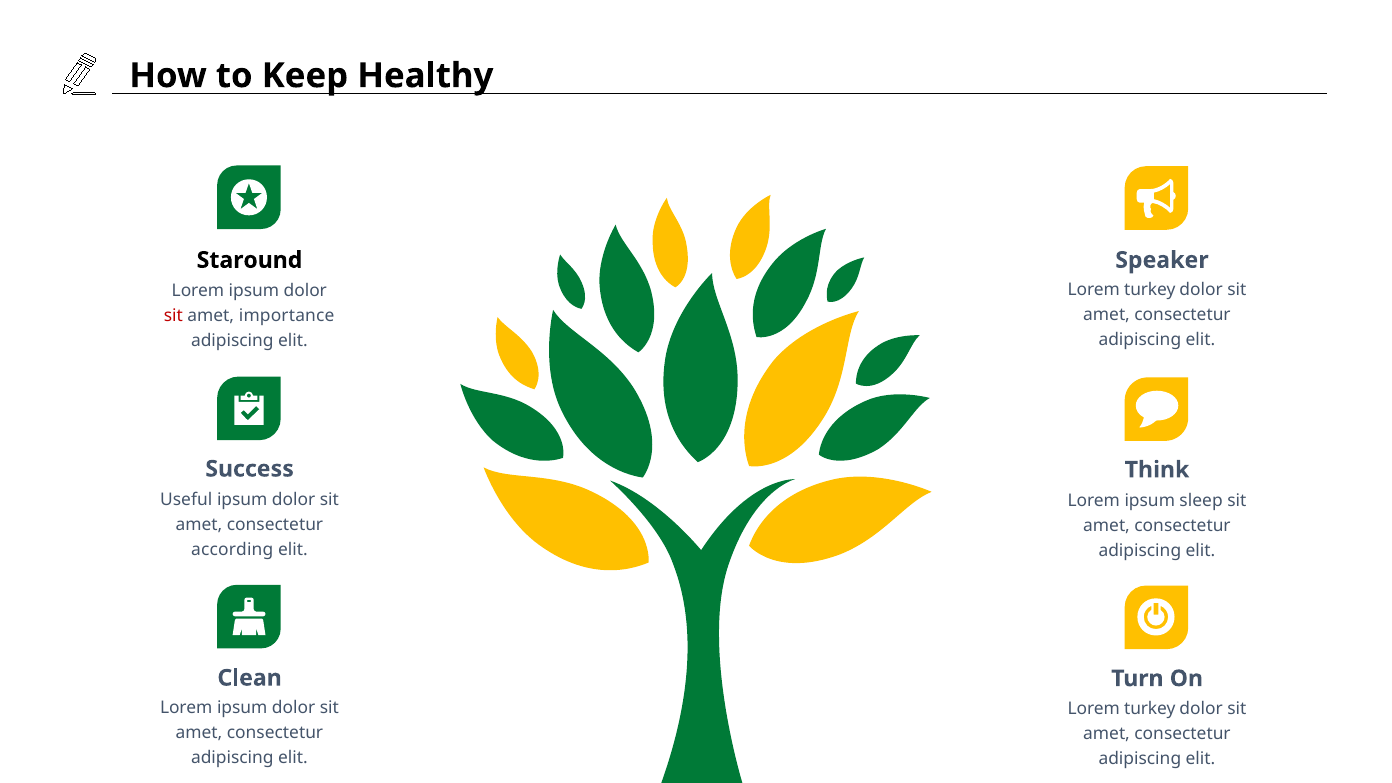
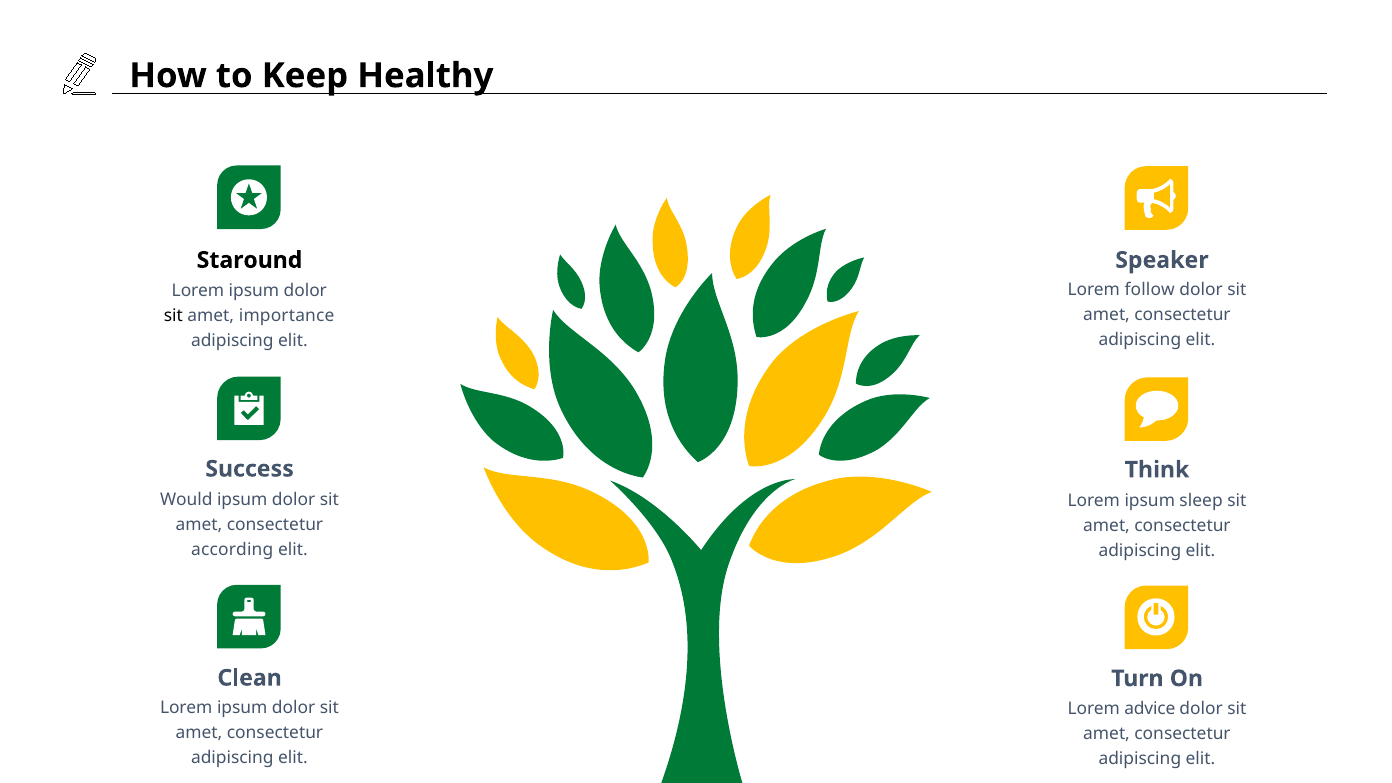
turkey at (1150, 289): turkey -> follow
sit at (173, 316) colour: red -> black
Useful: Useful -> Would
turkey at (1150, 709): turkey -> advice
